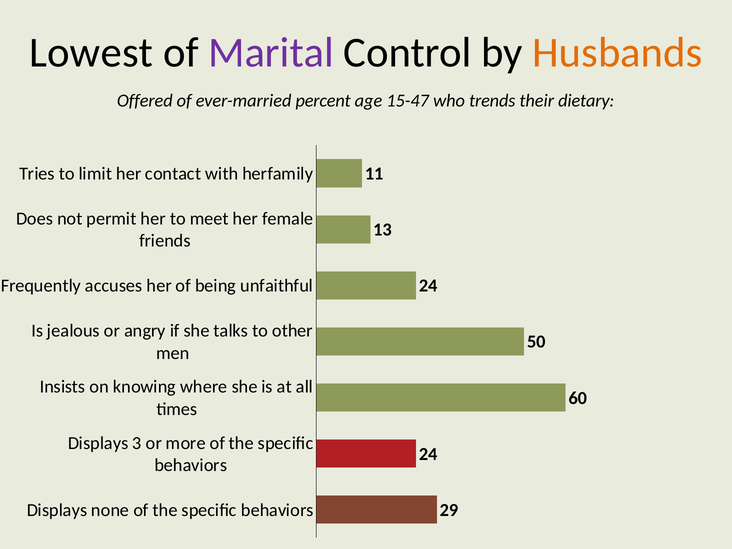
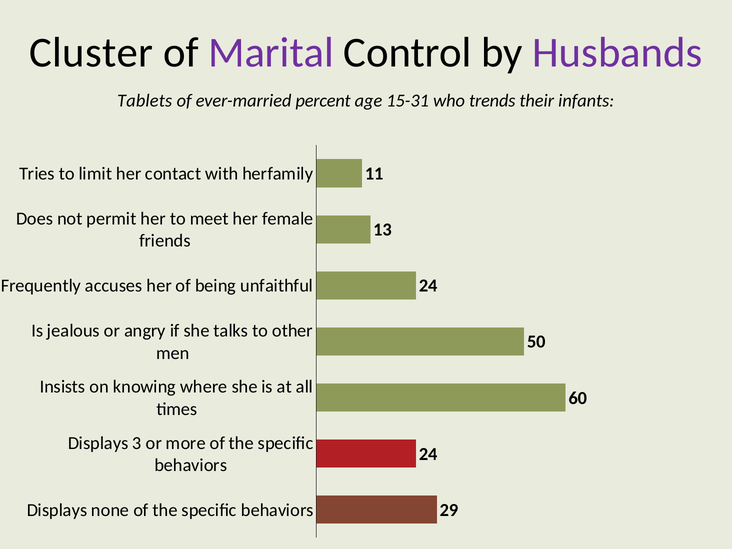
Lowest: Lowest -> Cluster
Husbands colour: orange -> purple
Offered: Offered -> Tablets
15-47: 15-47 -> 15-31
dietary: dietary -> infants
